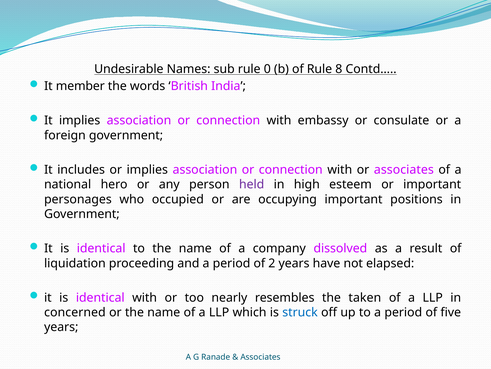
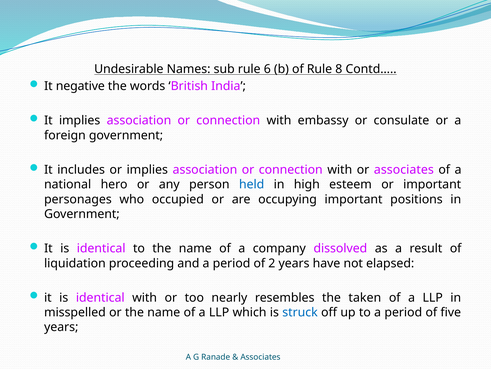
0: 0 -> 6
member: member -> negative
held colour: purple -> blue
concerned: concerned -> misspelled
